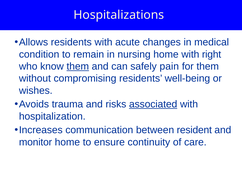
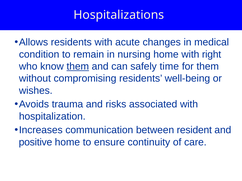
pain: pain -> time
associated underline: present -> none
monitor: monitor -> positive
